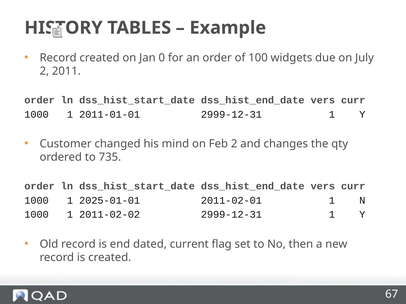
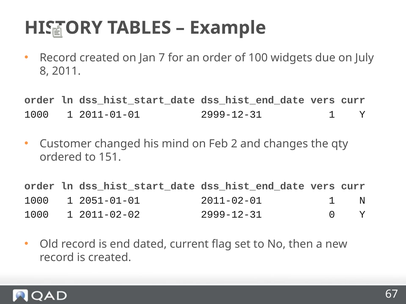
0: 0 -> 7
2 at (44, 71): 2 -> 8
735: 735 -> 151
2025-01-01: 2025-01-01 -> 2051-01-01
2011-02-02 2999-12-31 1: 1 -> 0
